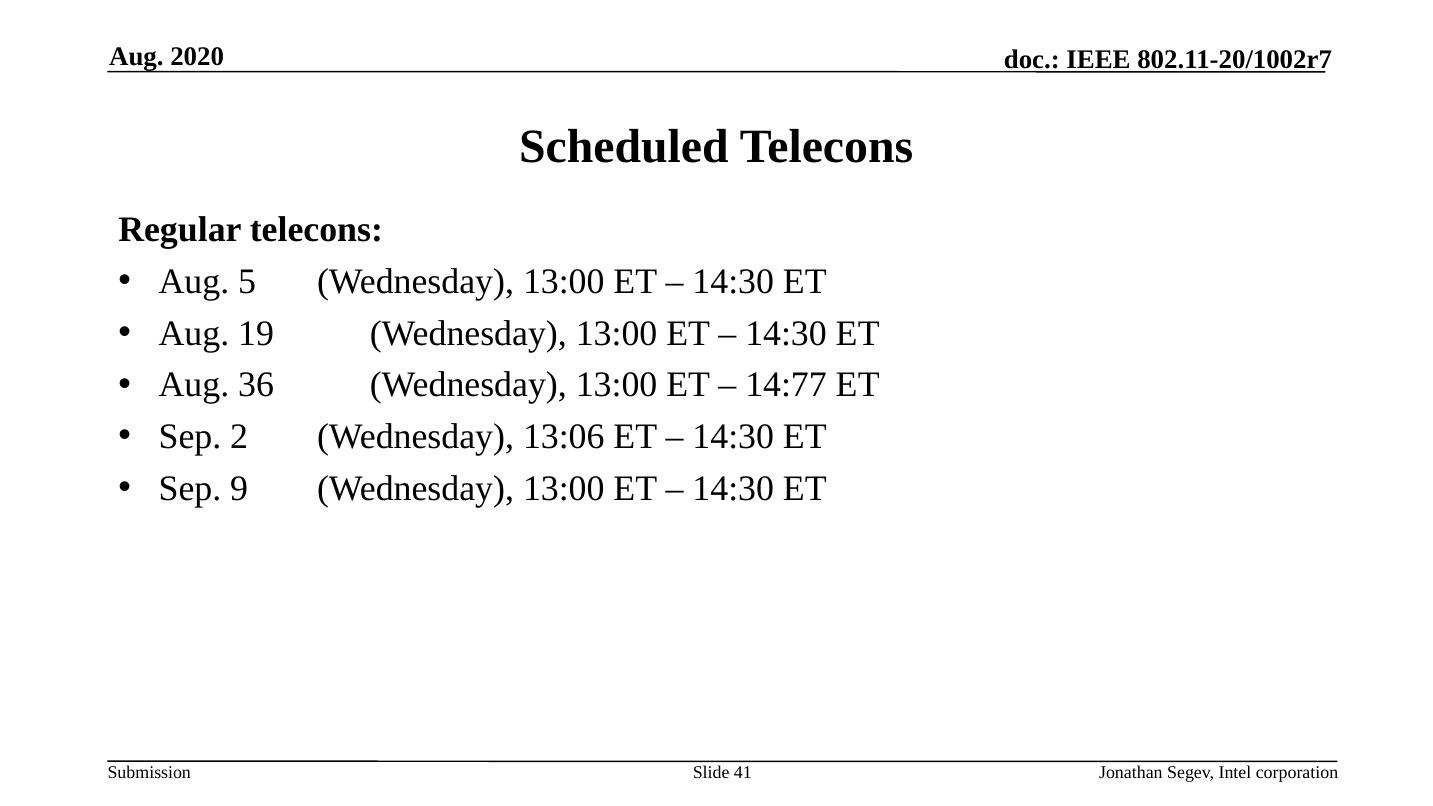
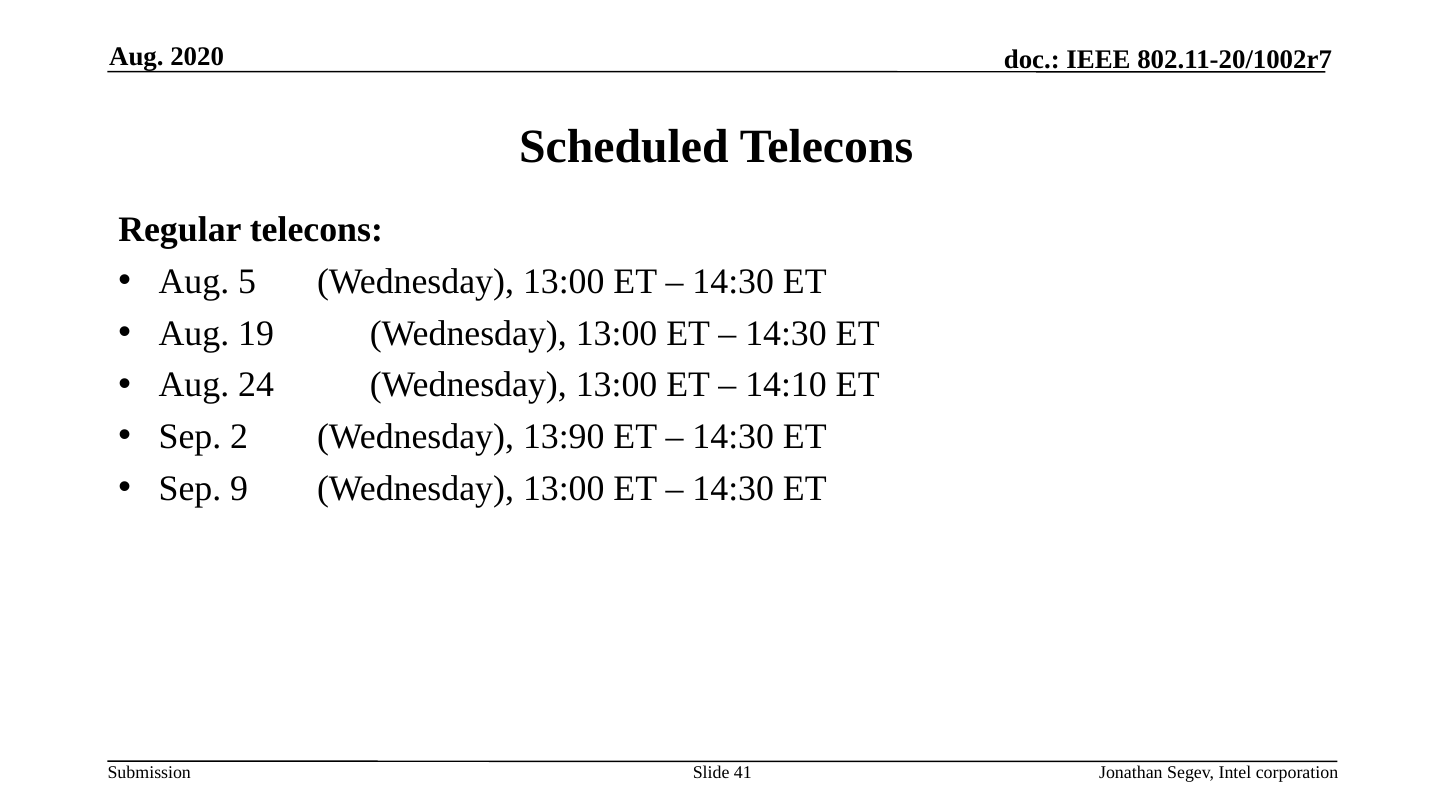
36: 36 -> 24
14:77: 14:77 -> 14:10
13:06: 13:06 -> 13:90
